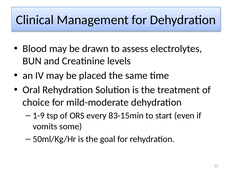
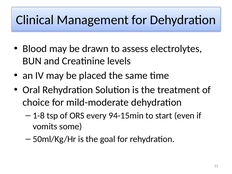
1-9: 1-9 -> 1-8
83-15min: 83-15min -> 94-15min
